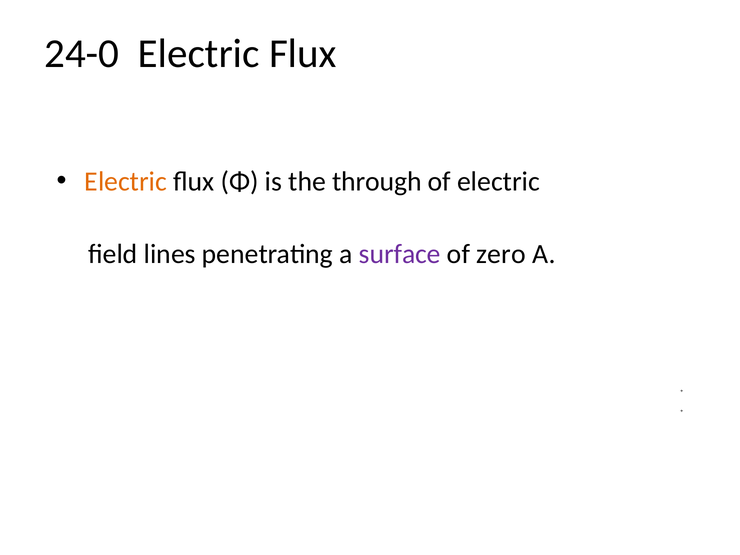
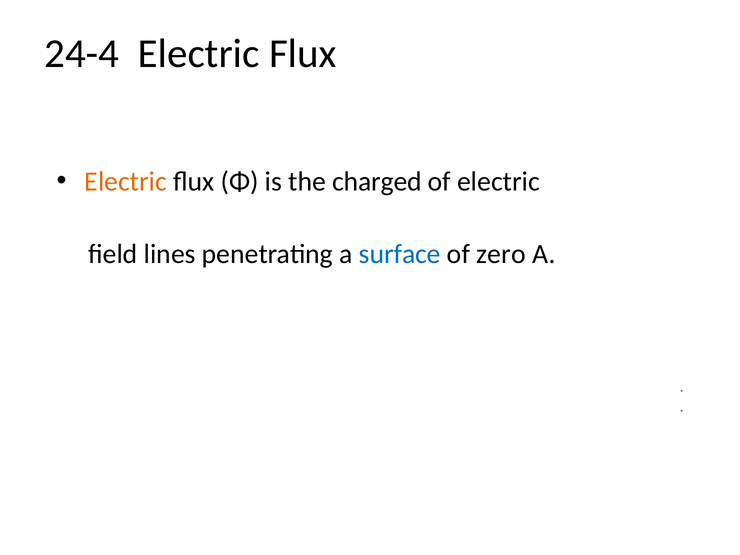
24-0: 24-0 -> 24-4
through: through -> charged
surface colour: purple -> blue
